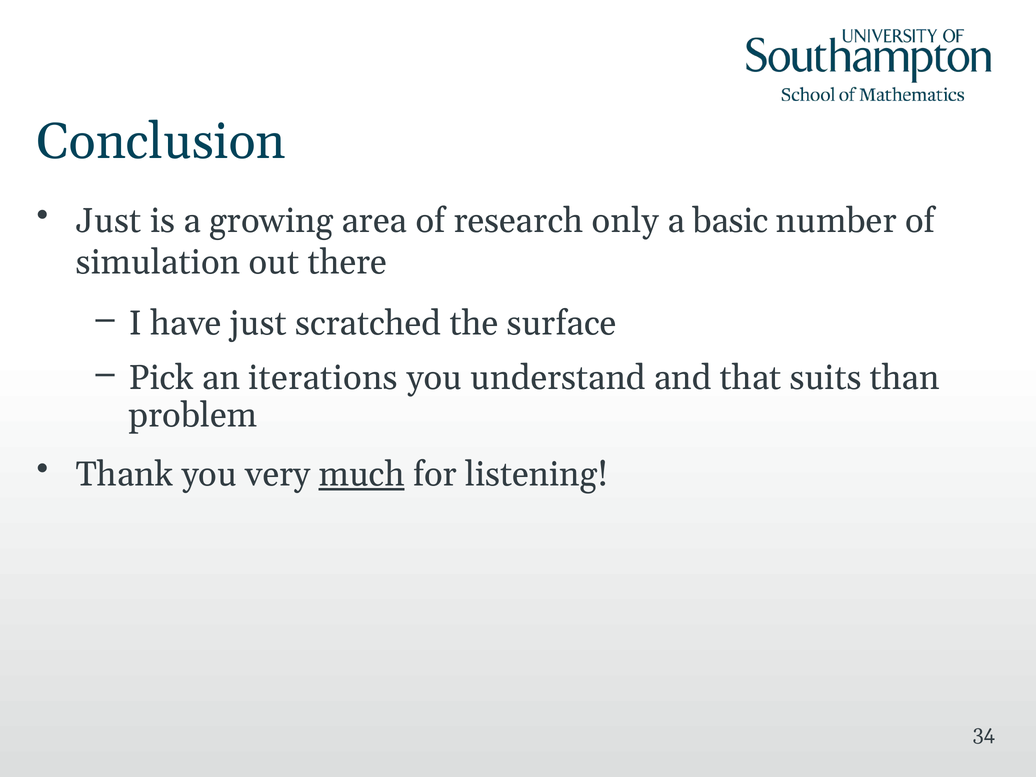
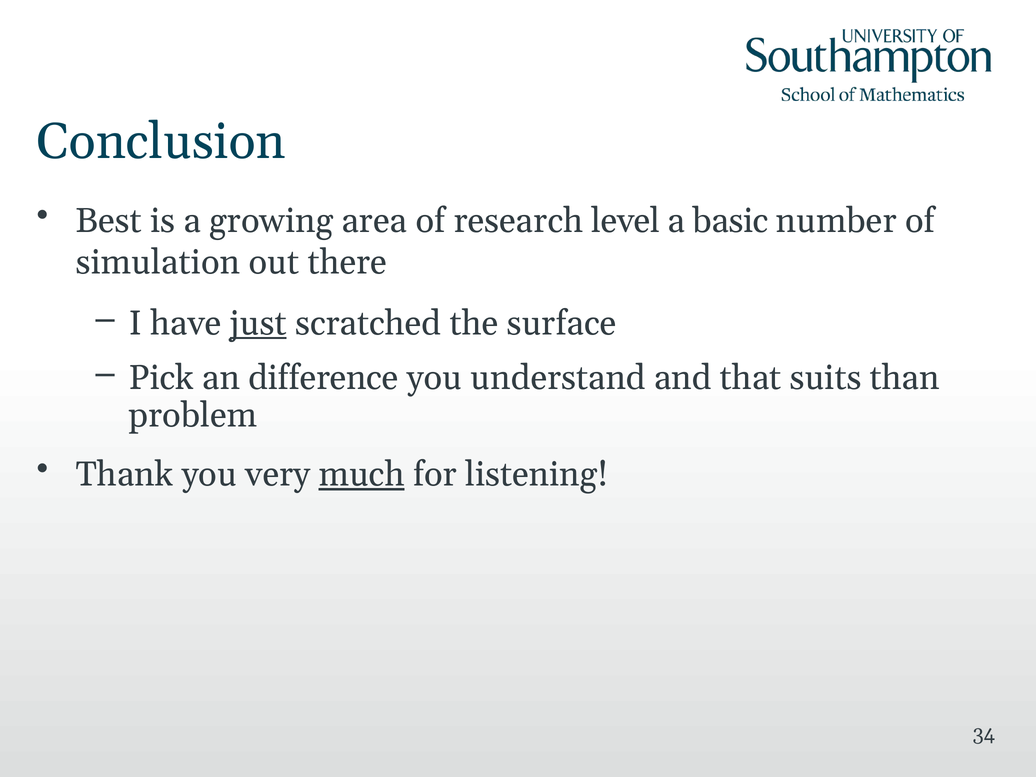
Just at (109, 221): Just -> Best
only: only -> level
just at (258, 323) underline: none -> present
iterations: iterations -> difference
